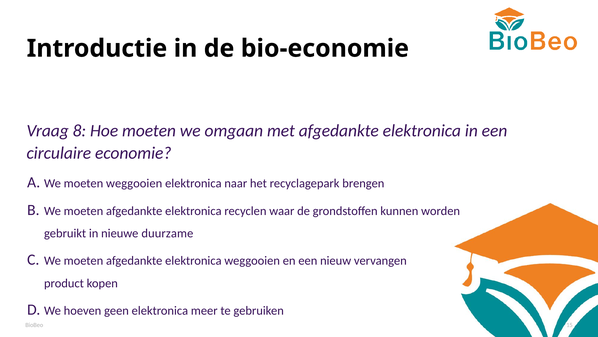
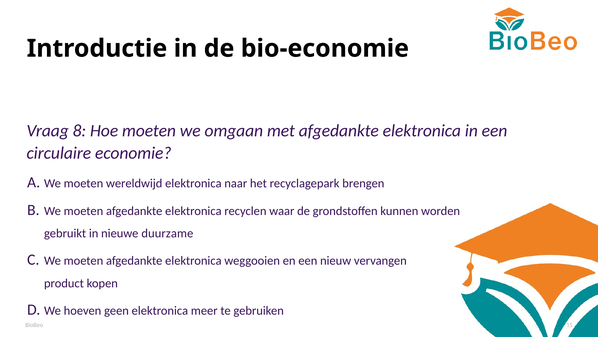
moeten weggooien: weggooien -> wereldwijd
